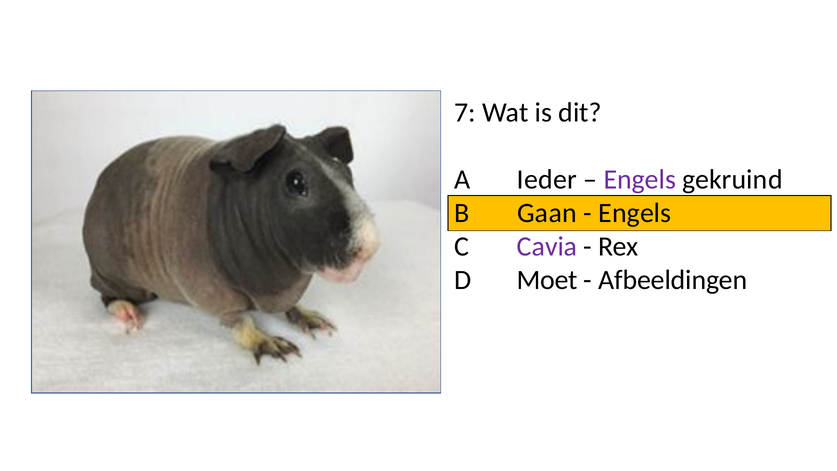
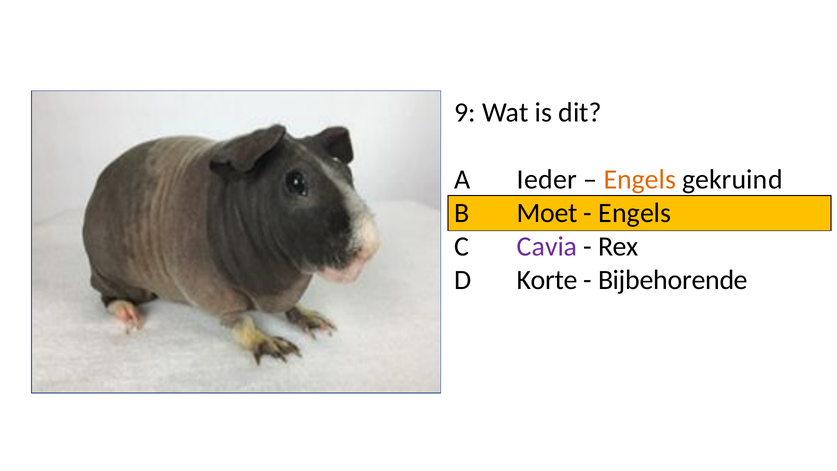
7: 7 -> 9
Engels at (640, 180) colour: purple -> orange
Gaan: Gaan -> Moet
Moet: Moet -> Korte
Afbeeldingen: Afbeeldingen -> Bijbehorende
